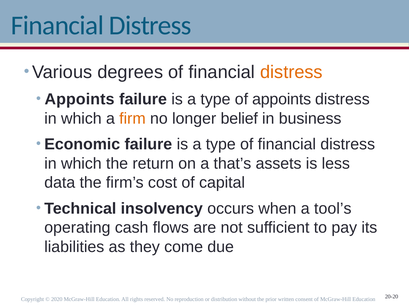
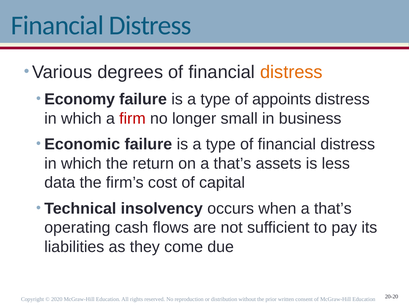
Appoints at (80, 99): Appoints -> Economy
firm colour: orange -> red
belief: belief -> small
when a tool’s: tool’s -> that’s
